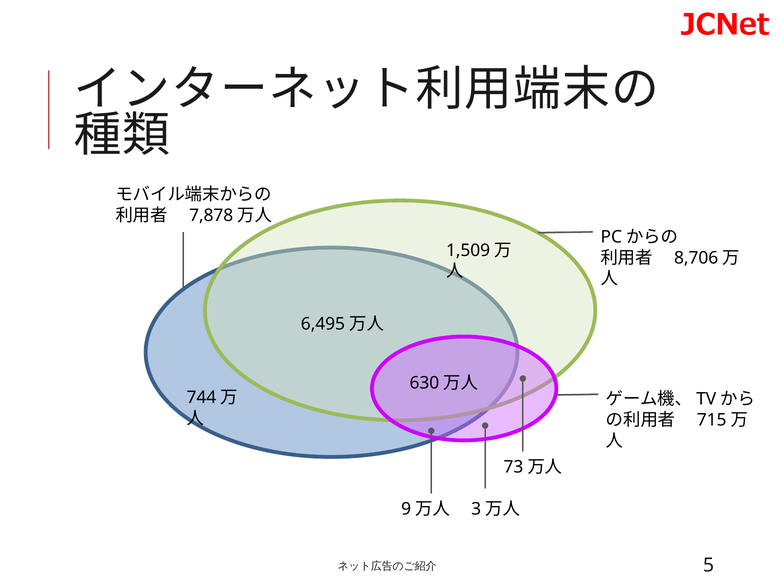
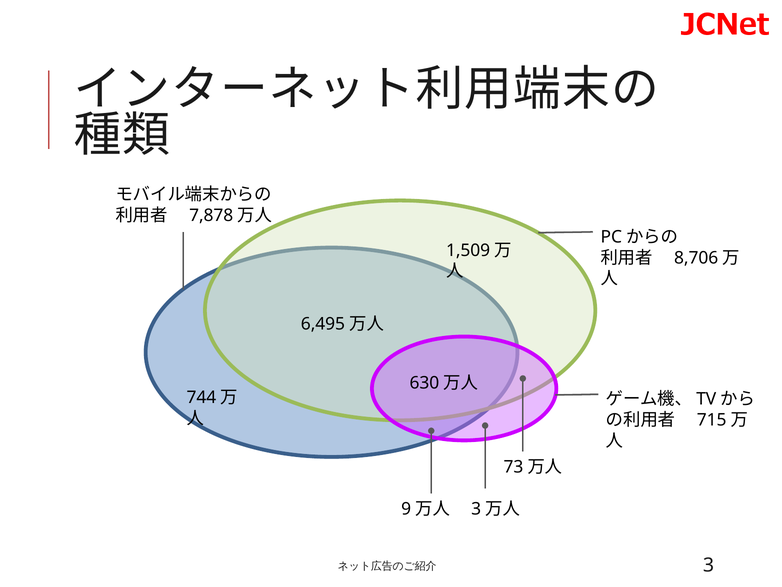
5: 5 -> 3
